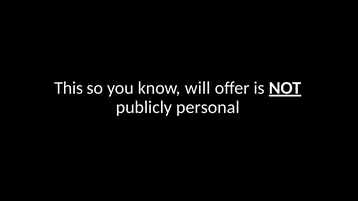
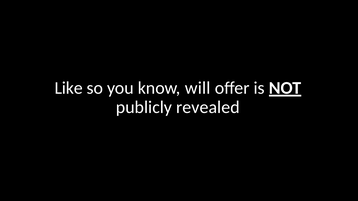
This: This -> Like
personal: personal -> revealed
